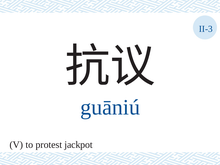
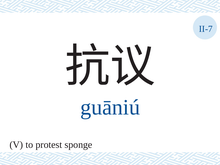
II-3: II-3 -> II-7
jackpot: jackpot -> sponge
